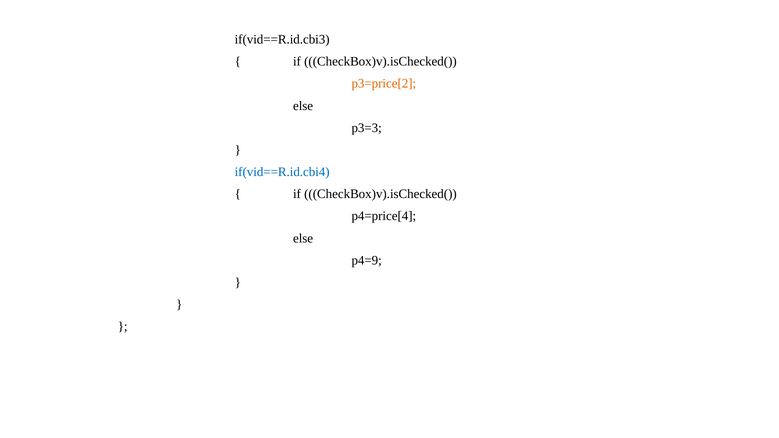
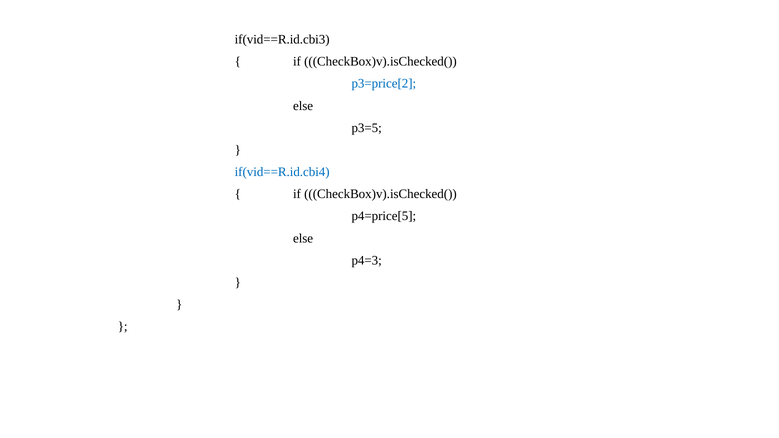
p3=price[2 colour: orange -> blue
p3=3: p3=3 -> p3=5
p4=price[4: p4=price[4 -> p4=price[5
p4=9: p4=9 -> p4=3
